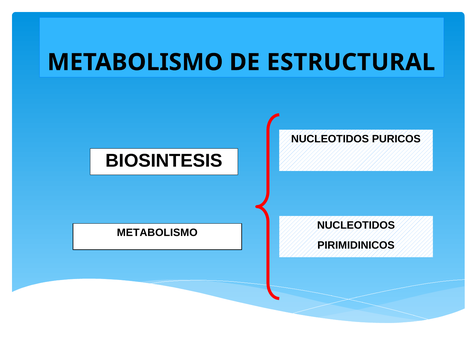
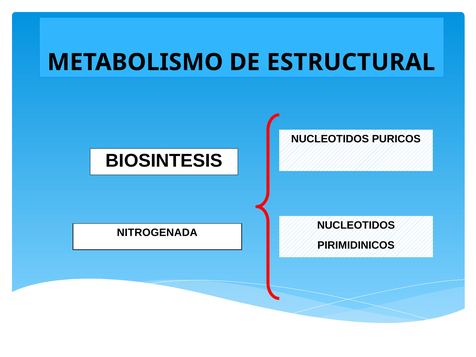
METABOLISMO at (157, 233): METABOLISMO -> NITROGENADA
